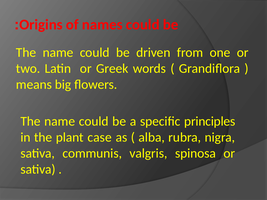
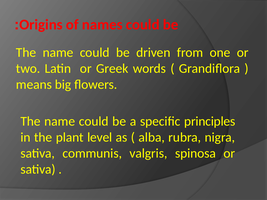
case: case -> level
